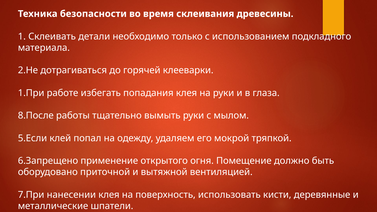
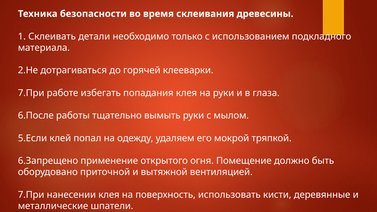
1.При at (31, 93): 1.При -> 7.При
8.После: 8.После -> 6.После
